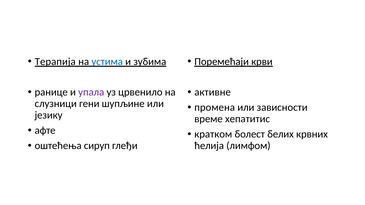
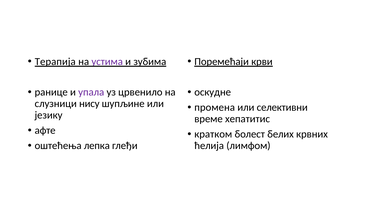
устима colour: blue -> purple
активне: активне -> оскудне
гени: гени -> нису
зависности: зависности -> селективни
сируп: сируп -> лепка
